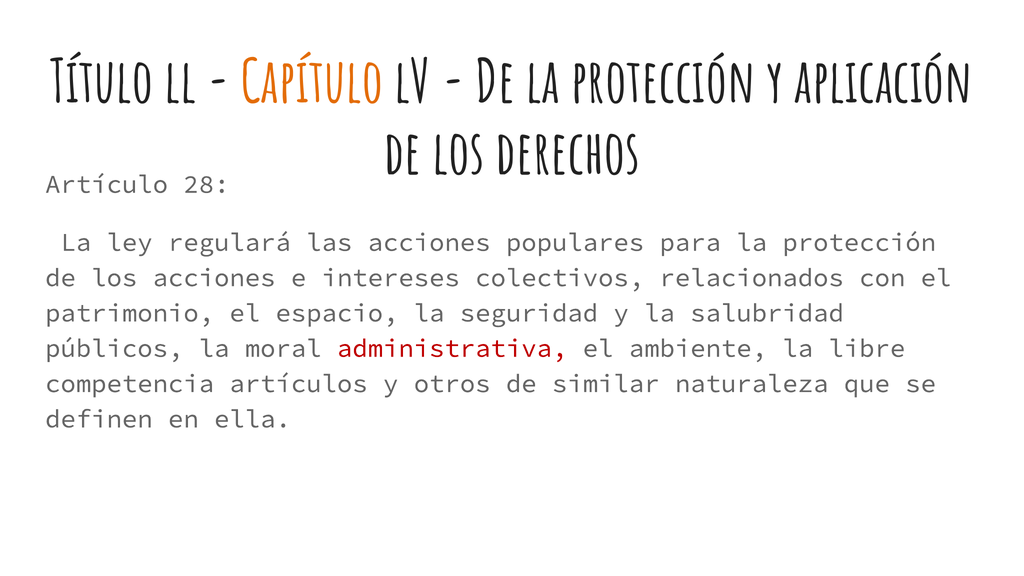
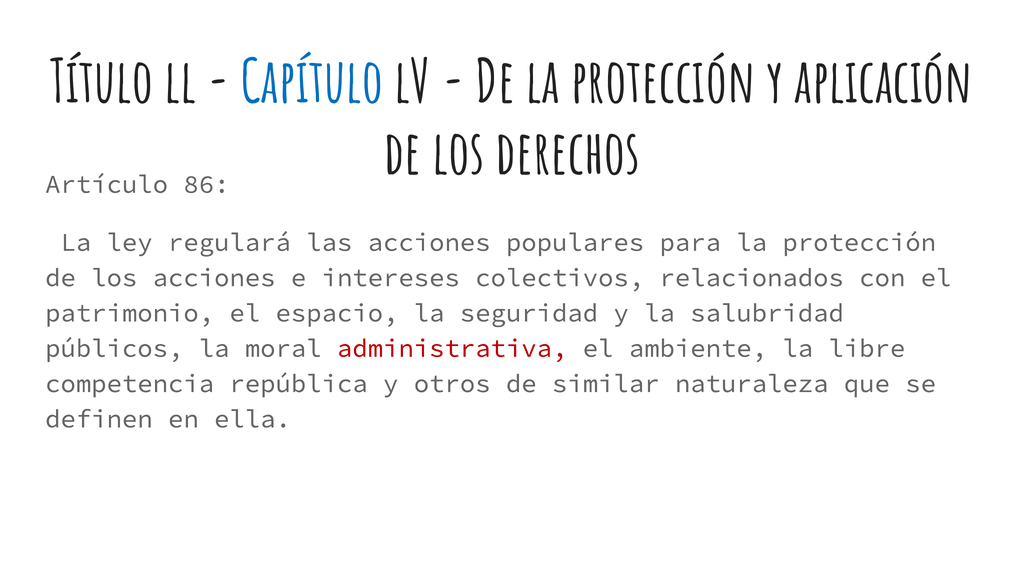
Capítulo colour: orange -> blue
28: 28 -> 86
artículos: artículos -> república
